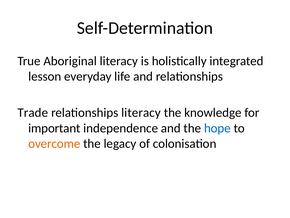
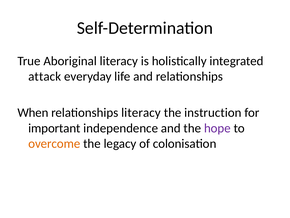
lesson: lesson -> attack
Trade: Trade -> When
knowledge: knowledge -> instruction
hope colour: blue -> purple
